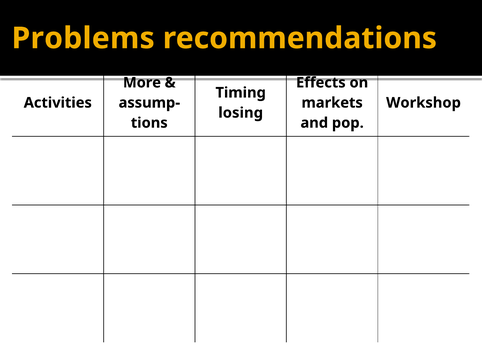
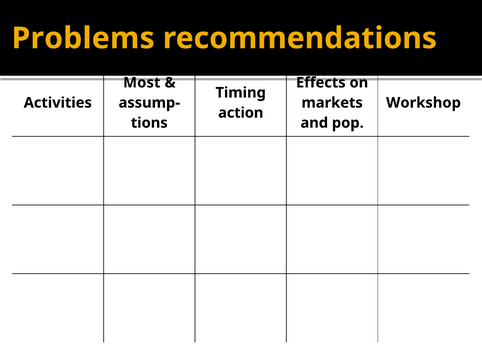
More: More -> Most
losing: losing -> action
